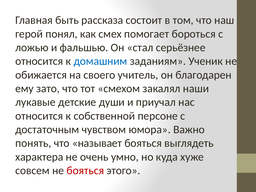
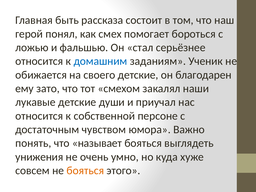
своего учитель: учитель -> детские
характера: характера -> унижения
бояться at (85, 171) colour: red -> orange
